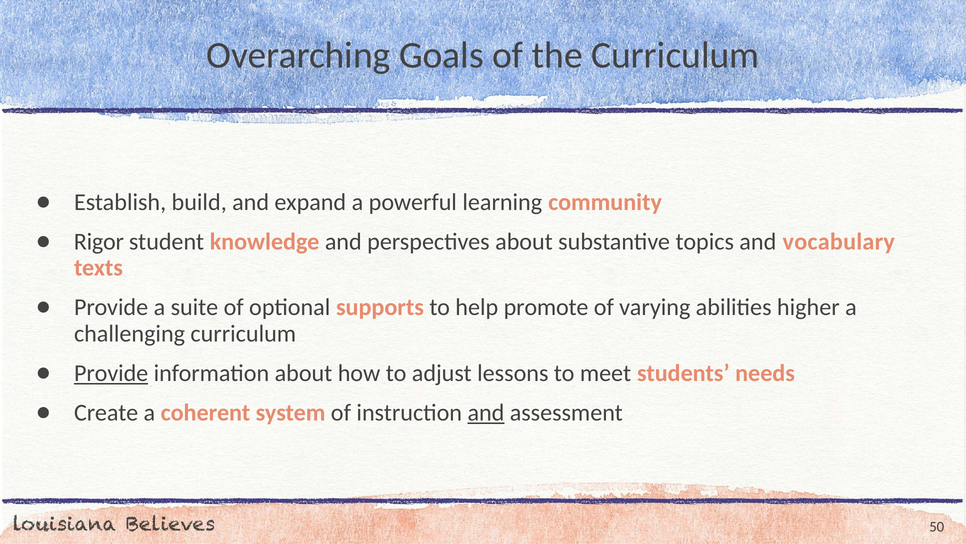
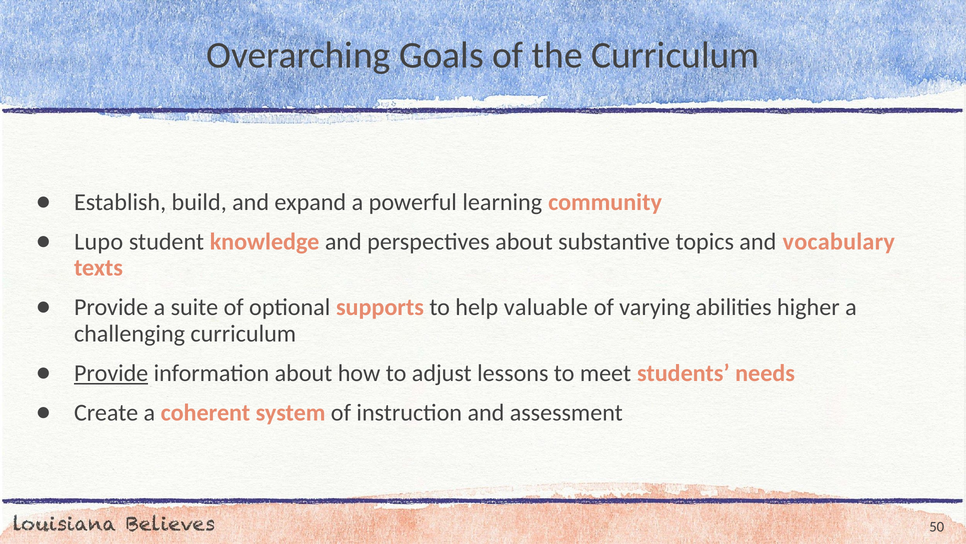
Rigor: Rigor -> Lupo
promote: promote -> valuable
and at (486, 412) underline: present -> none
